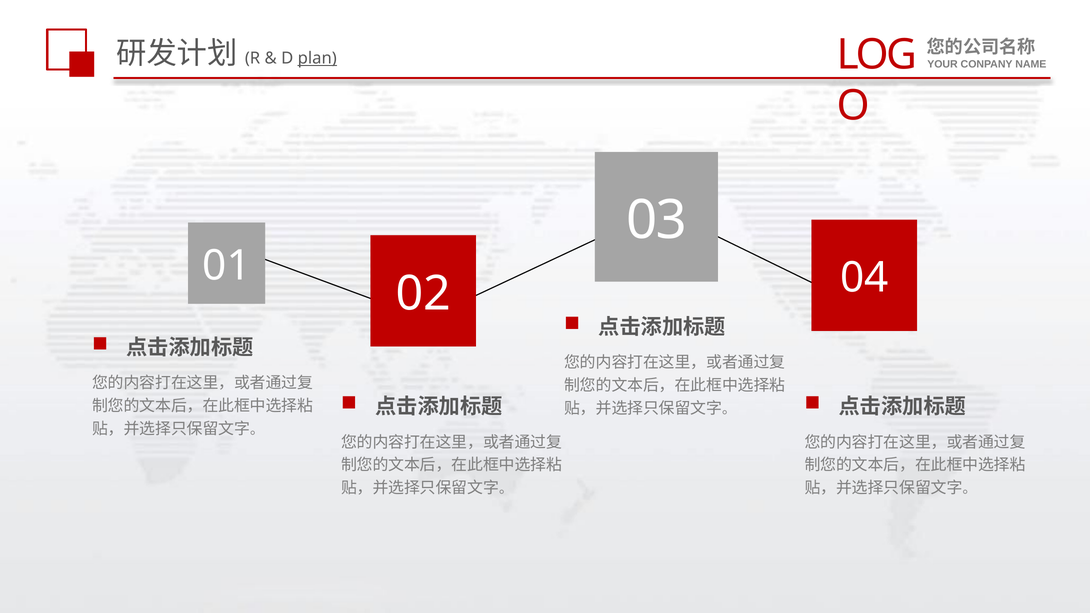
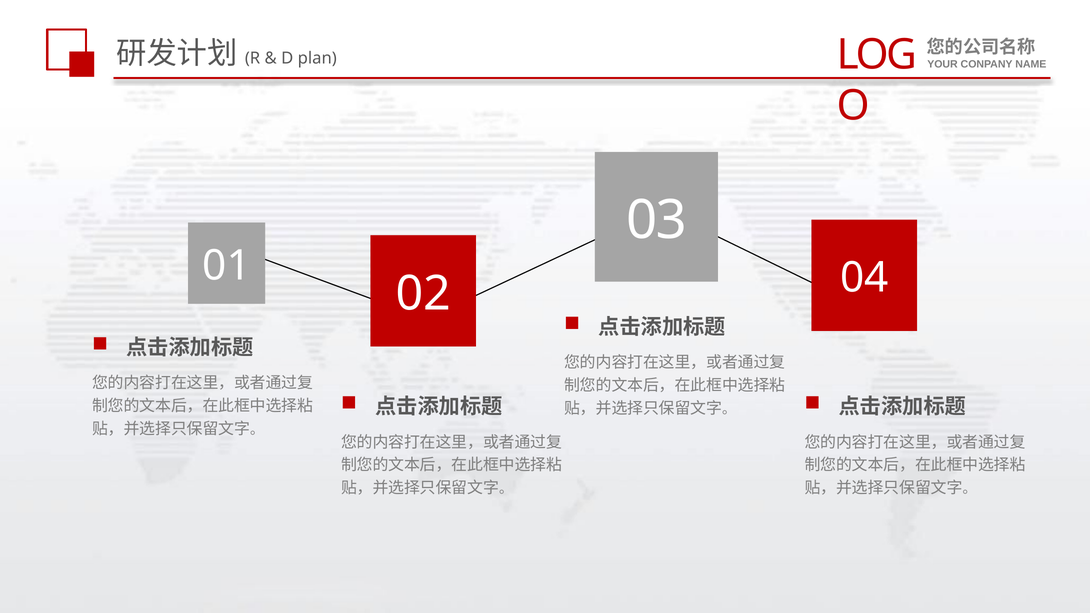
plan underline: present -> none
